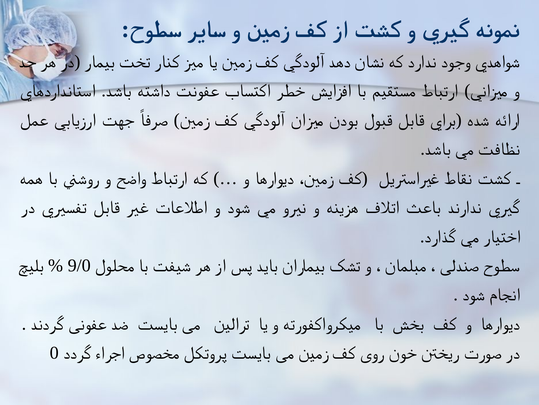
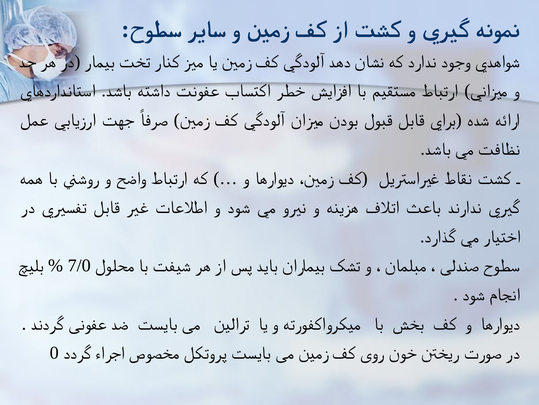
9/0: 9/0 -> 7/0
